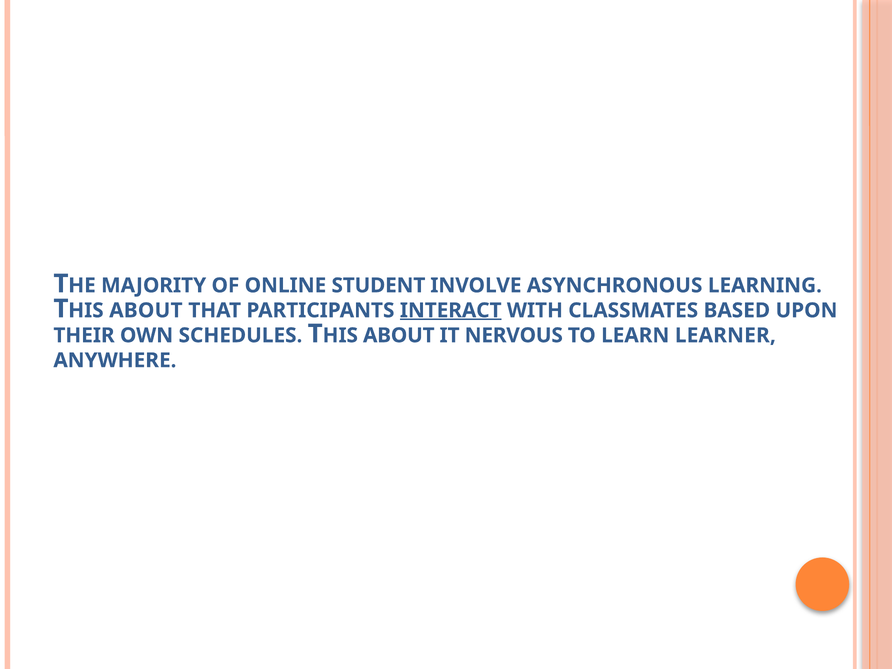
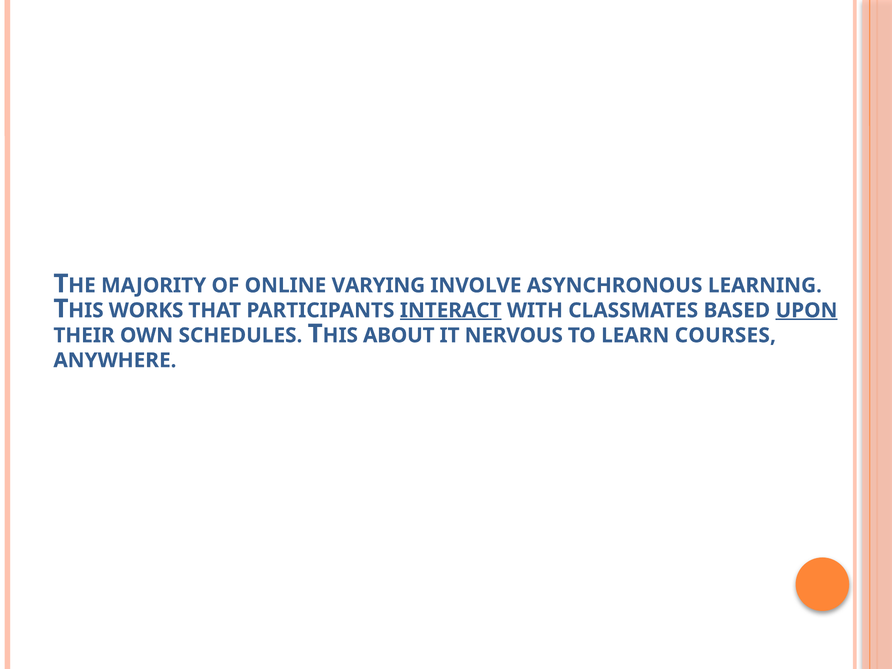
STUDENT: STUDENT -> VARYING
ABOUT at (146, 310): ABOUT -> WORKS
UPON underline: none -> present
LEARNER: LEARNER -> COURSES
